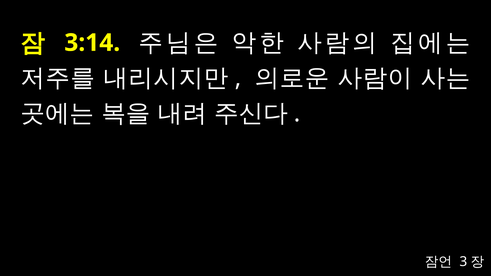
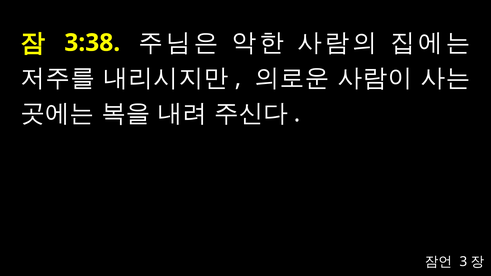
3:14: 3:14 -> 3:38
